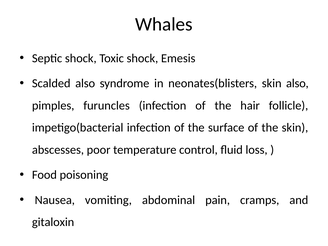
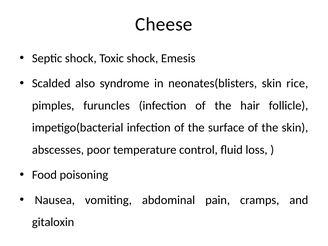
Whales: Whales -> Cheese
skin also: also -> rice
